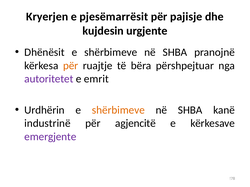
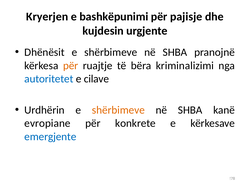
pjesëmarrësit: pjesëmarrësit -> bashkëpunimi
përshpejtuar: përshpejtuar -> kriminalizimi
autoritetet colour: purple -> blue
emrit: emrit -> cilave
industrinë: industrinë -> evropiane
agjencitë: agjencitë -> konkrete
emergjente colour: purple -> blue
